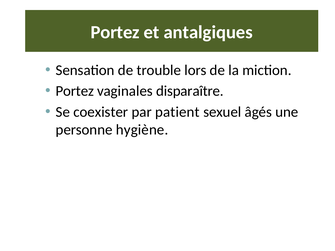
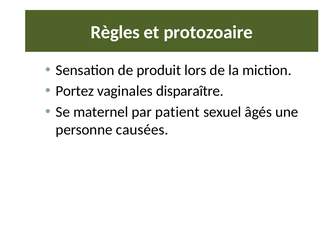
Portez at (115, 32): Portez -> Règles
antalgiques: antalgiques -> protozoaire
trouble: trouble -> produit
coexister: coexister -> maternel
hygiène: hygiène -> causées
